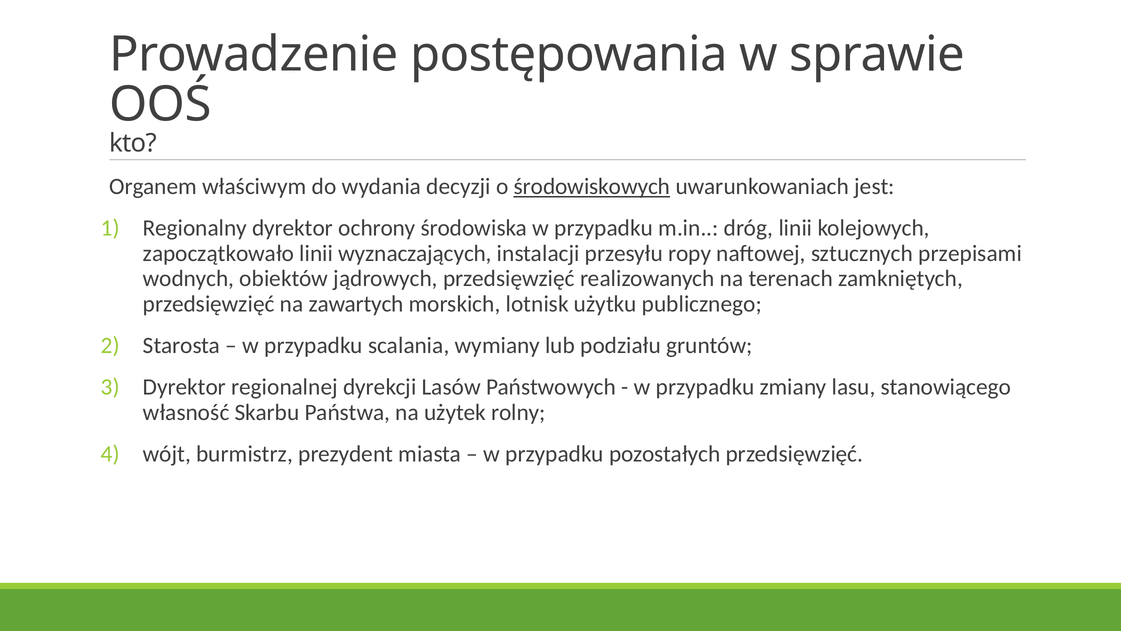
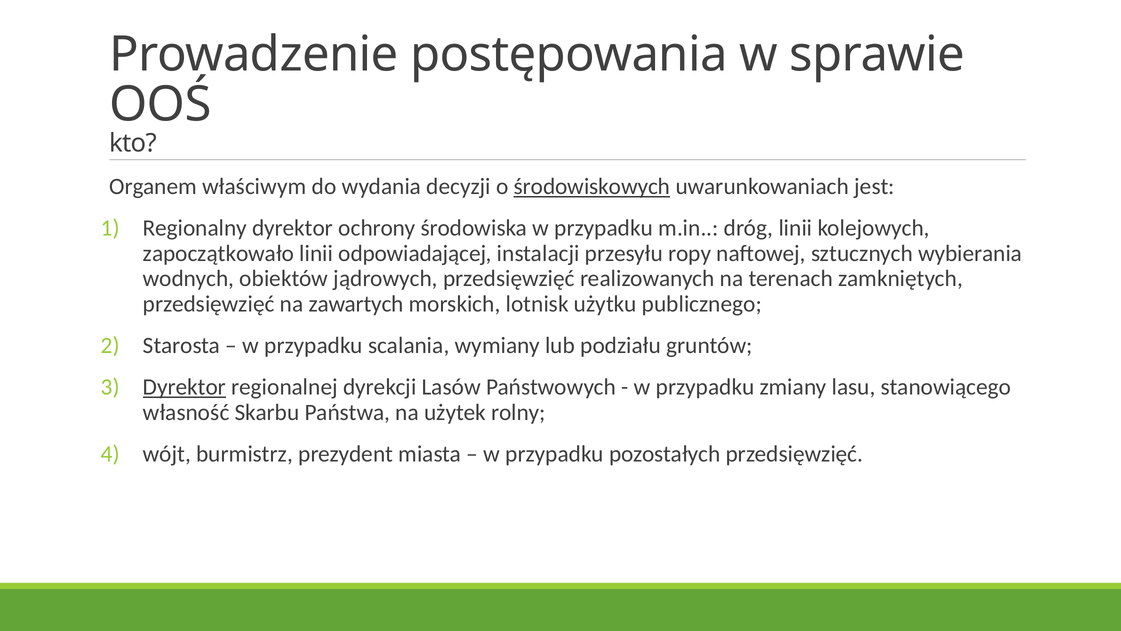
wyznaczających: wyznaczających -> odpowiadającej
przepisami: przepisami -> wybierania
Dyrektor at (184, 387) underline: none -> present
